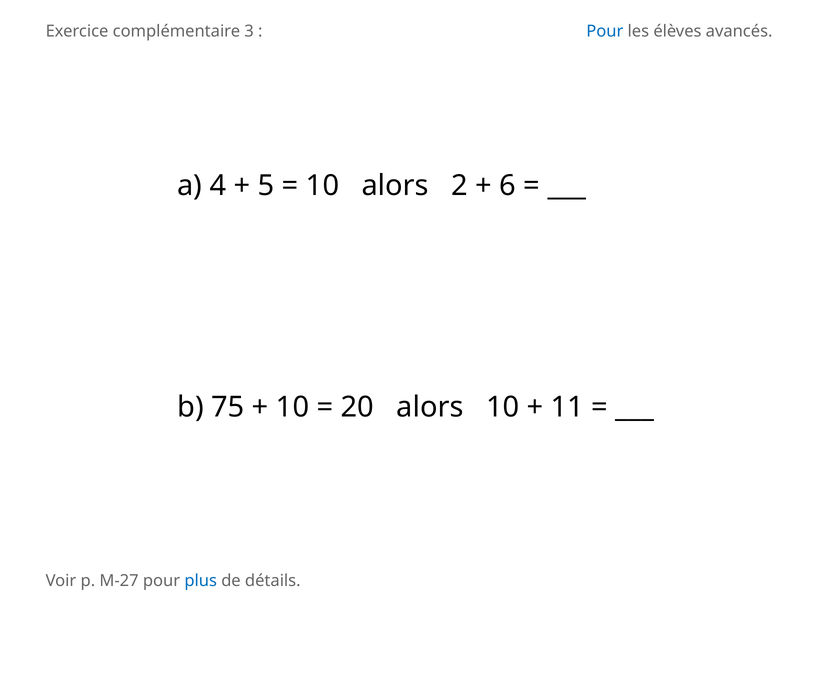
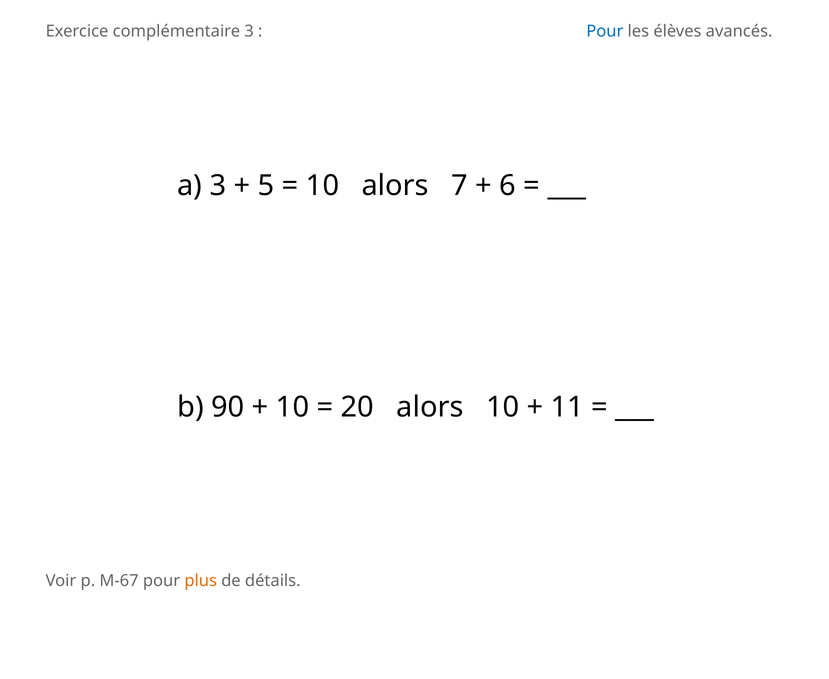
a 4: 4 -> 3
2: 2 -> 7
75: 75 -> 90
M-27: M-27 -> M-67
plus colour: blue -> orange
